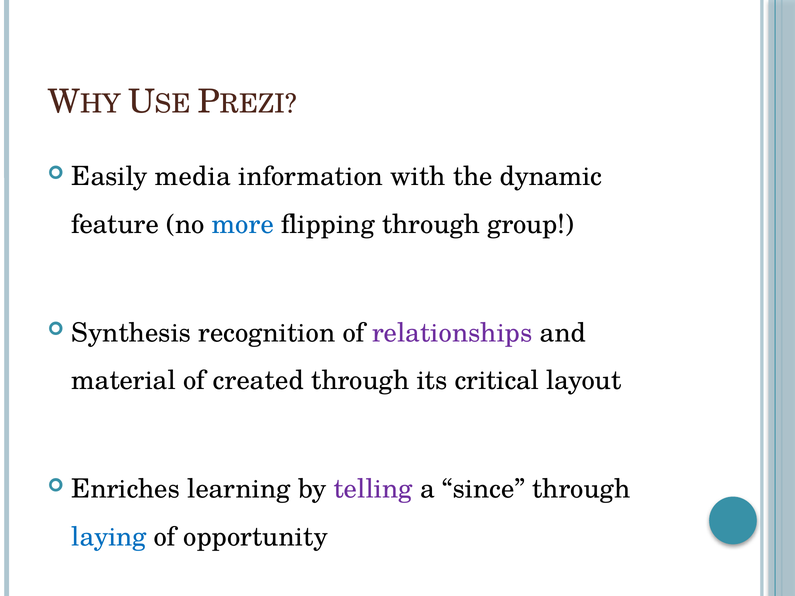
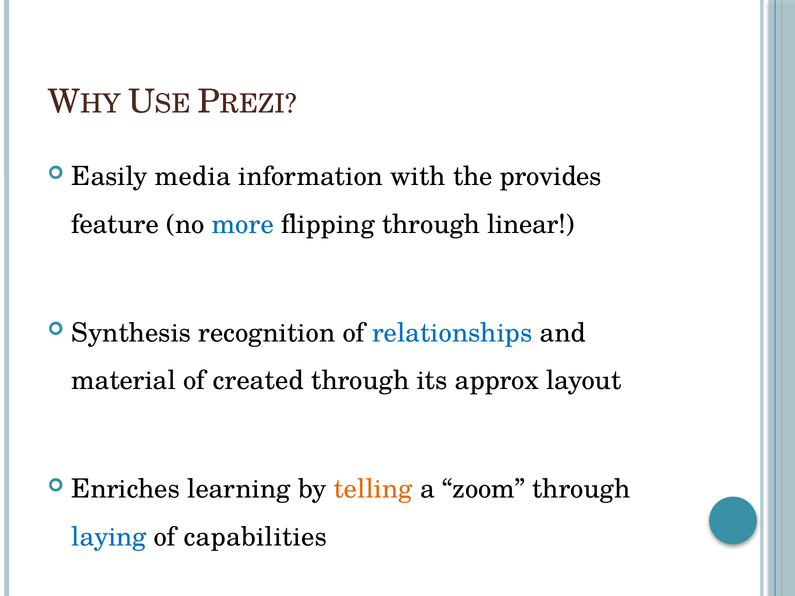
dynamic: dynamic -> provides
group: group -> linear
relationships colour: purple -> blue
critical: critical -> approx
telling colour: purple -> orange
since: since -> zoom
opportunity: opportunity -> capabilities
